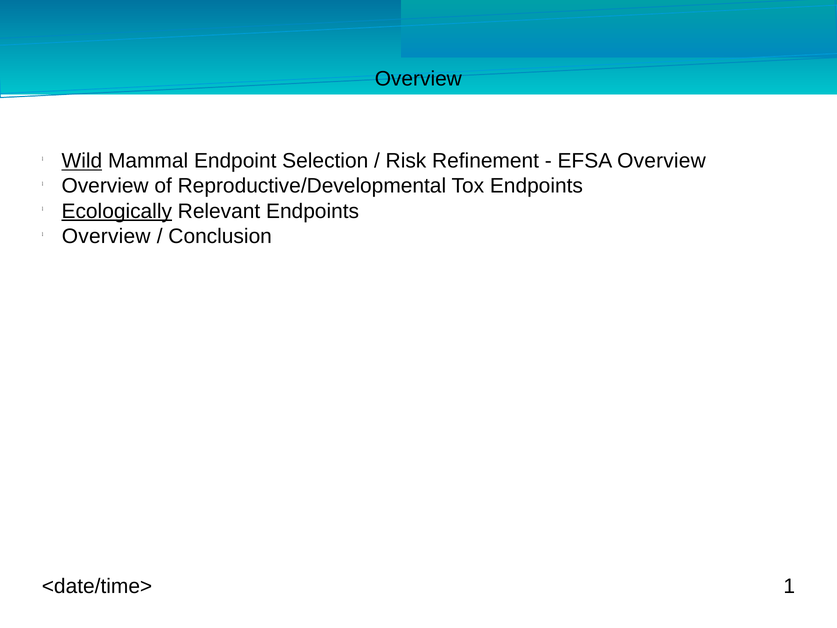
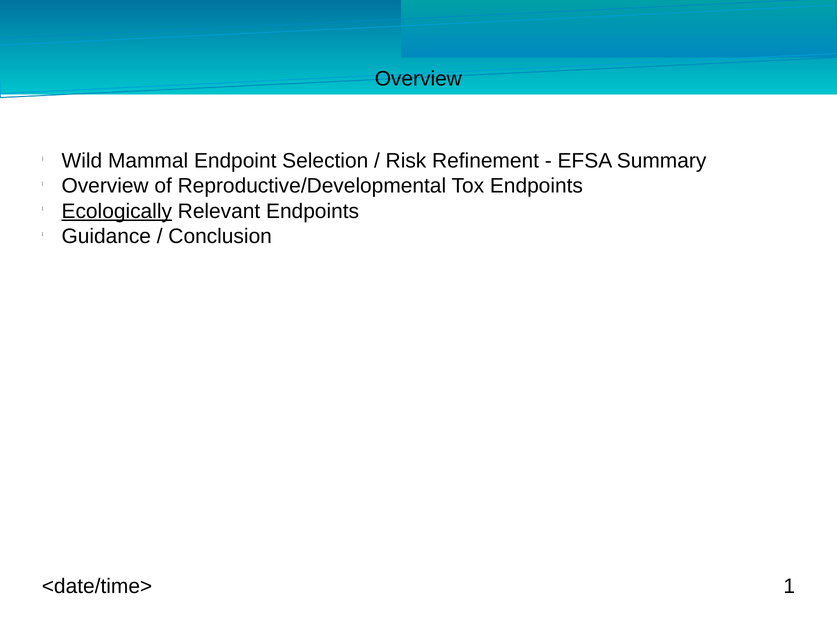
Wild underline: present -> none
EFSA Overview: Overview -> Summary
Overview at (106, 236): Overview -> Guidance
